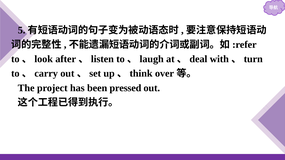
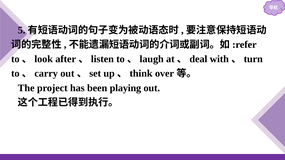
pressed: pressed -> playing
